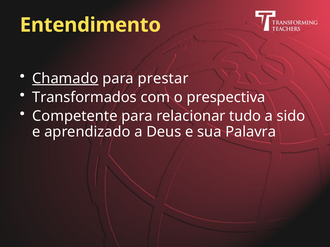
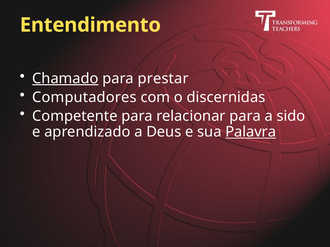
Transformados: Transformados -> Computadores
prespectiva: prespectiva -> discernidas
relacionar tudo: tudo -> para
Palavra underline: none -> present
